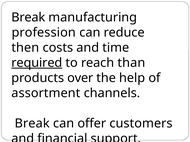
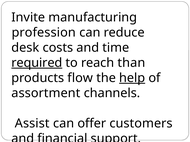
Break at (28, 17): Break -> Invite
then: then -> desk
over: over -> flow
help underline: none -> present
Break at (32, 124): Break -> Assist
